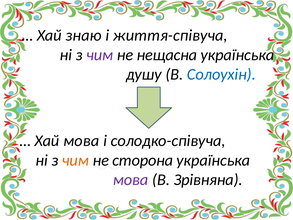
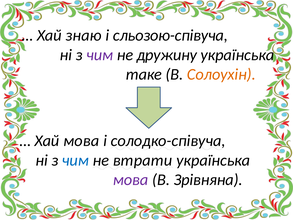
життя-співуча: життя-співуча -> сльозою-співуча
нещасна: нещасна -> дружину
душу: душу -> таке
Солоухін colour: blue -> orange
чим at (75, 160) colour: orange -> blue
сторона: сторона -> втрати
